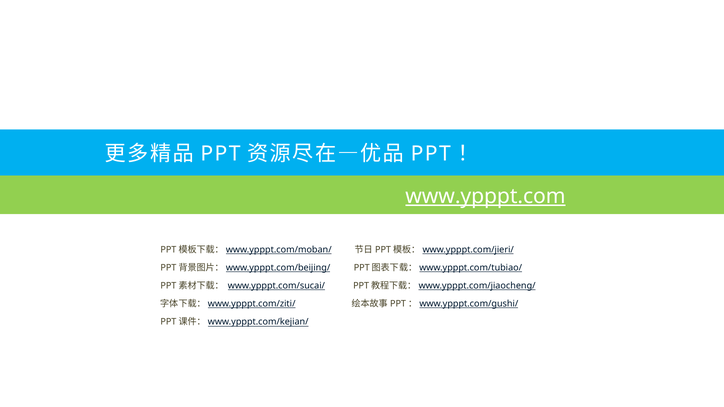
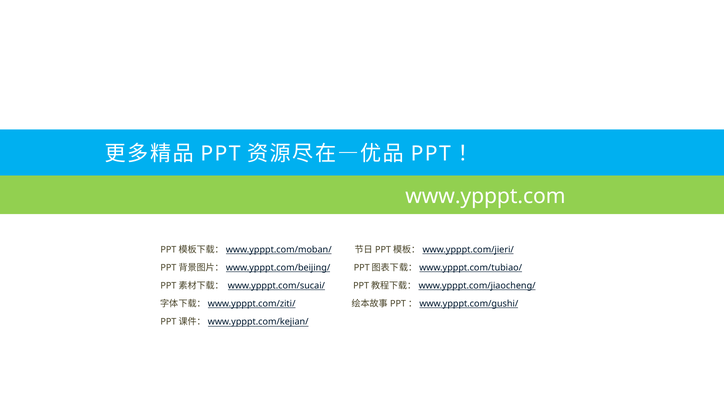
www.ypppt.com underline: present -> none
